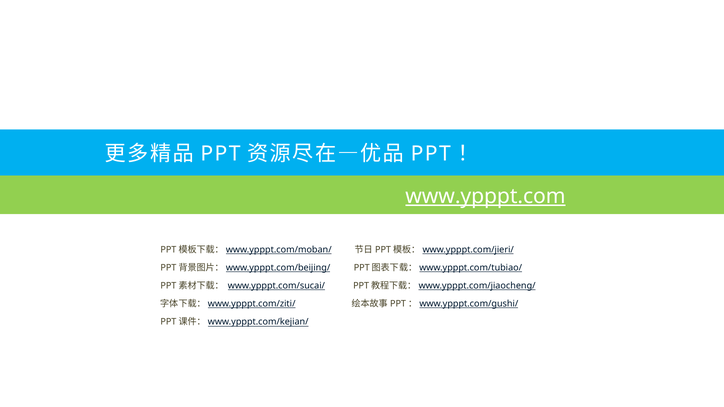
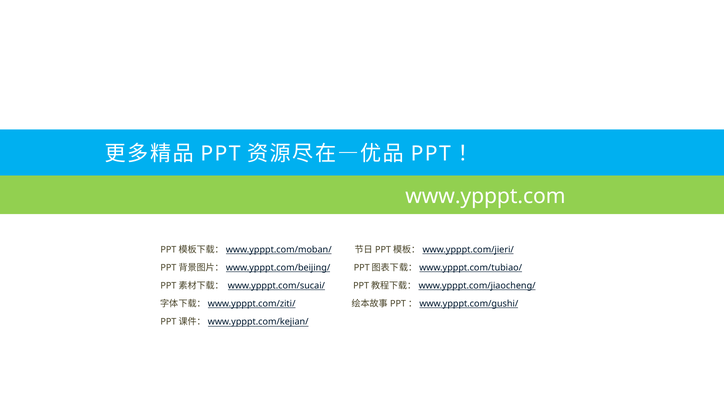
www.ypppt.com underline: present -> none
